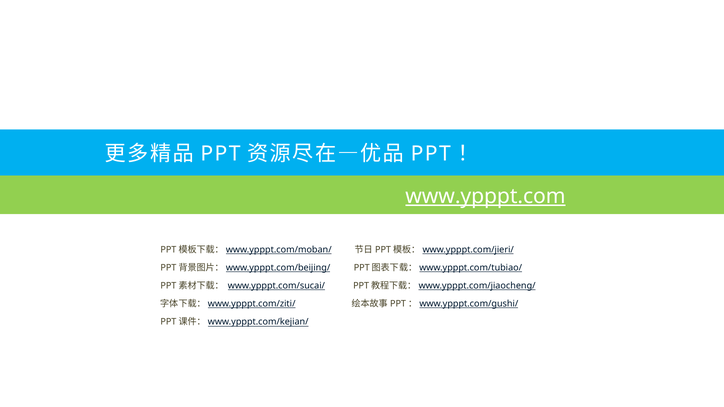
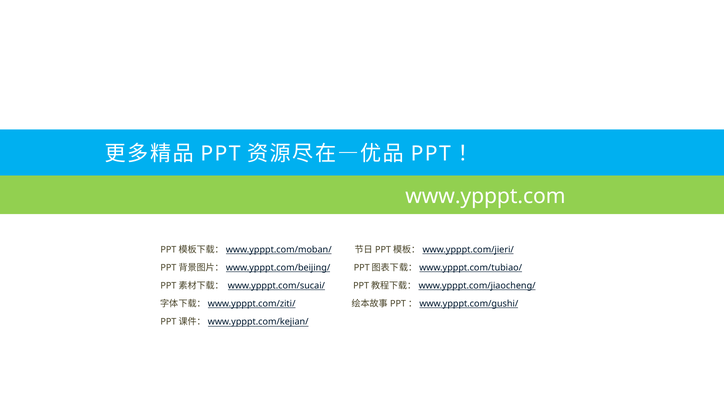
www.ypppt.com underline: present -> none
